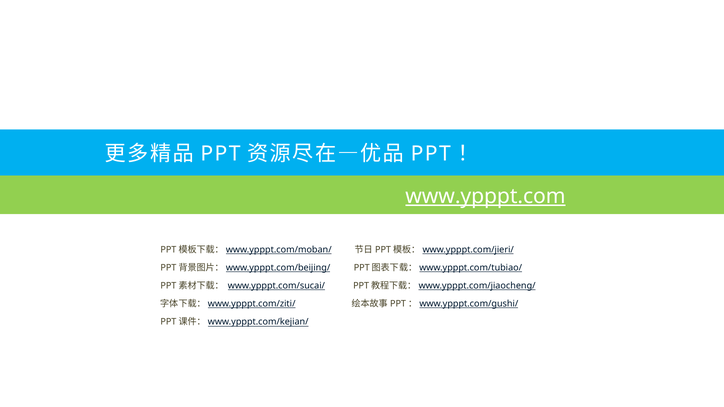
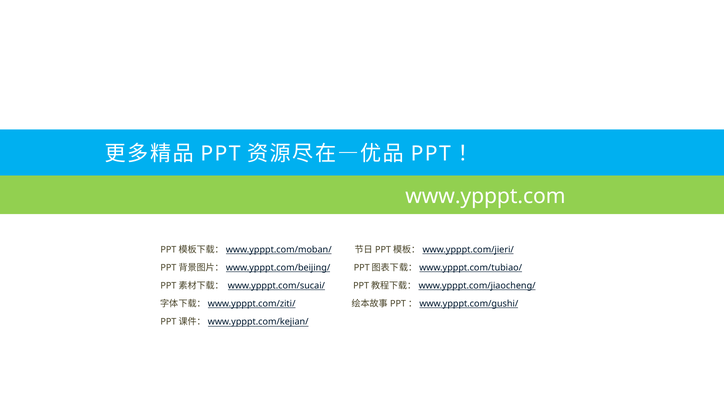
www.ypppt.com underline: present -> none
